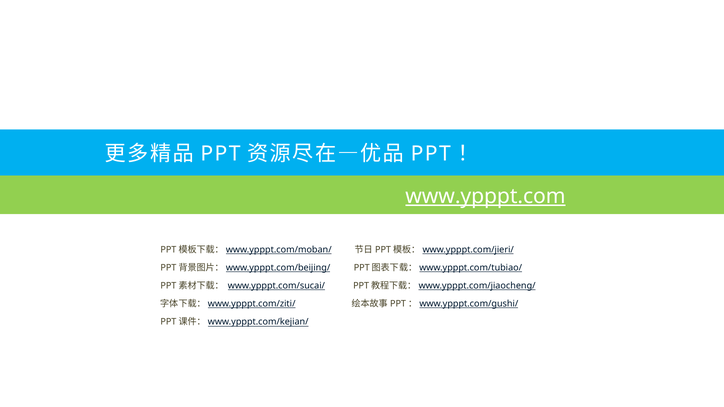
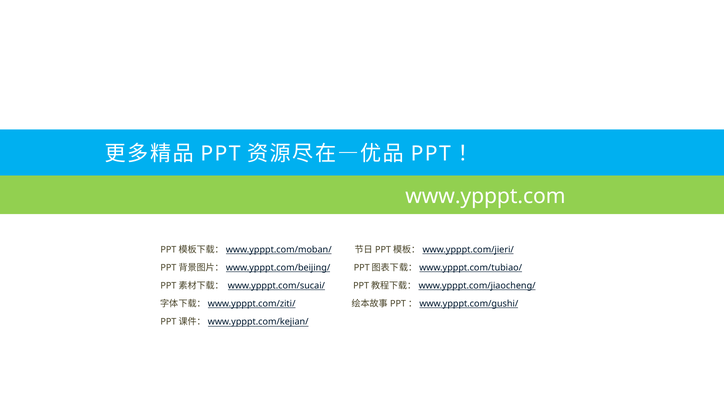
www.ypppt.com underline: present -> none
